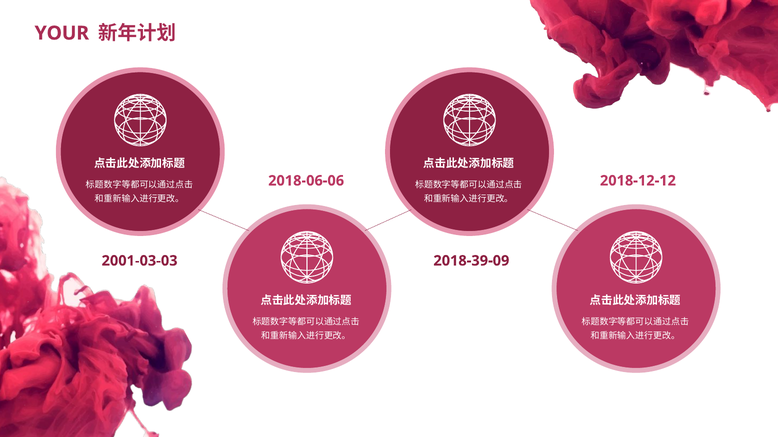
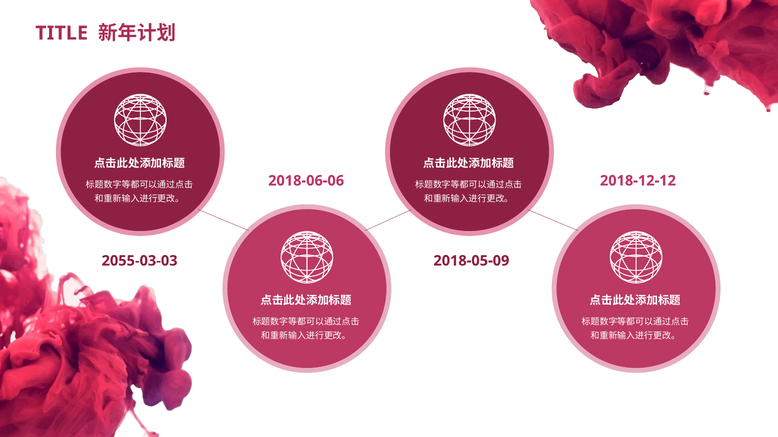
YOUR: YOUR -> TITLE
2001-03-03: 2001-03-03 -> 2055-03-03
2018-39-09: 2018-39-09 -> 2018-05-09
